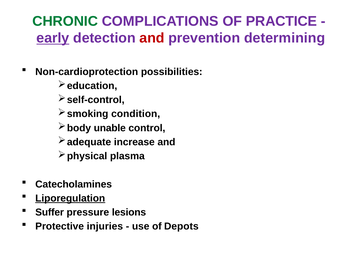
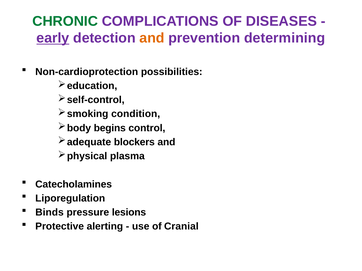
PRACTICE: PRACTICE -> DISEASES
and at (152, 38) colour: red -> orange
unable: unable -> begins
increase: increase -> blockers
Liporegulation underline: present -> none
Suffer: Suffer -> Binds
injuries: injuries -> alerting
Depots: Depots -> Cranial
